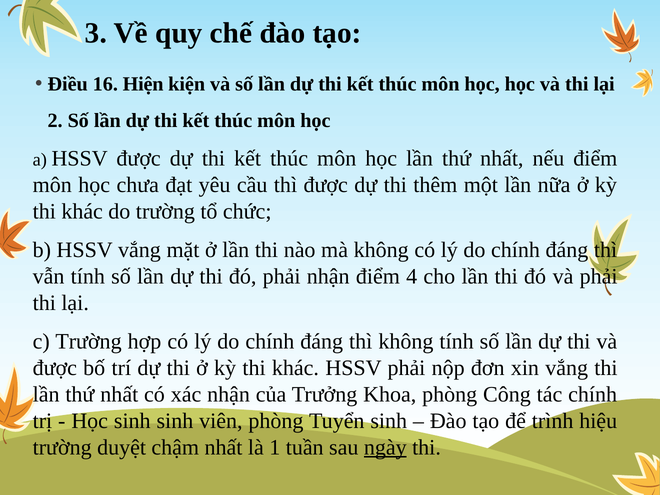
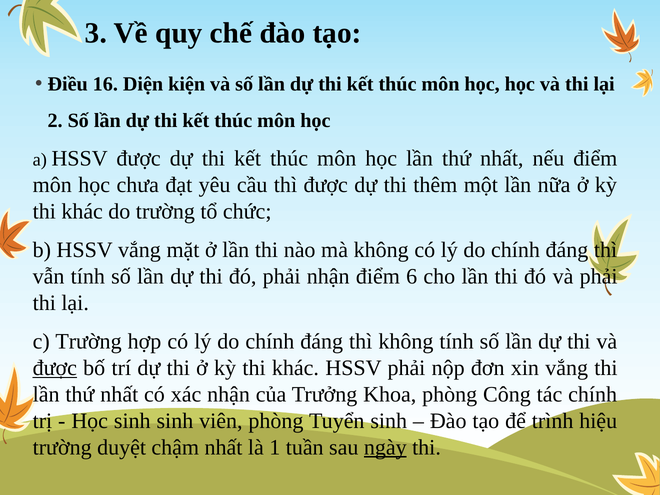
Hiện: Hiện -> Diện
4: 4 -> 6
được at (55, 368) underline: none -> present
